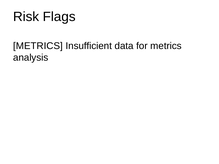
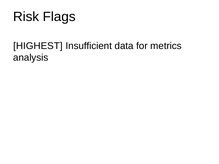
METRICS at (38, 46): METRICS -> HIGHEST
